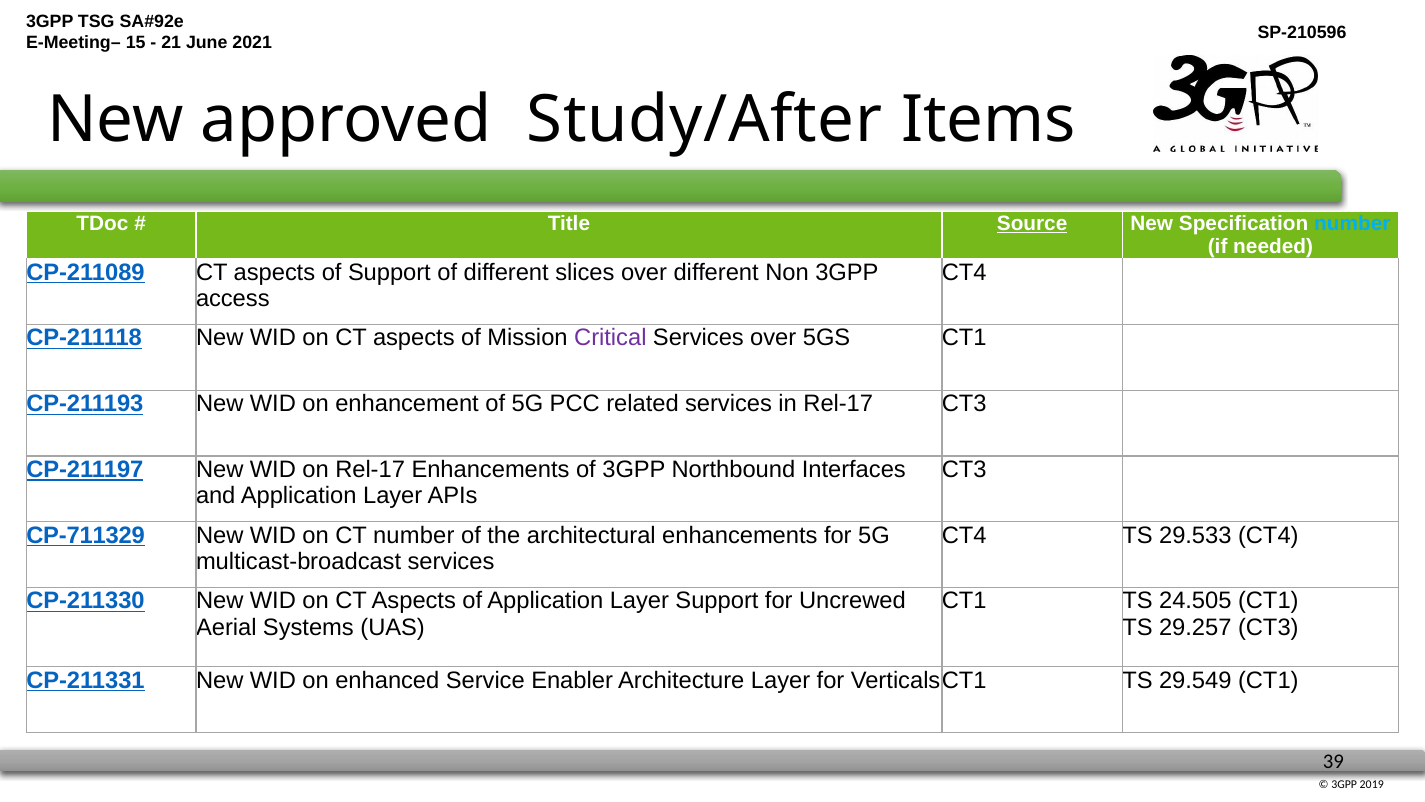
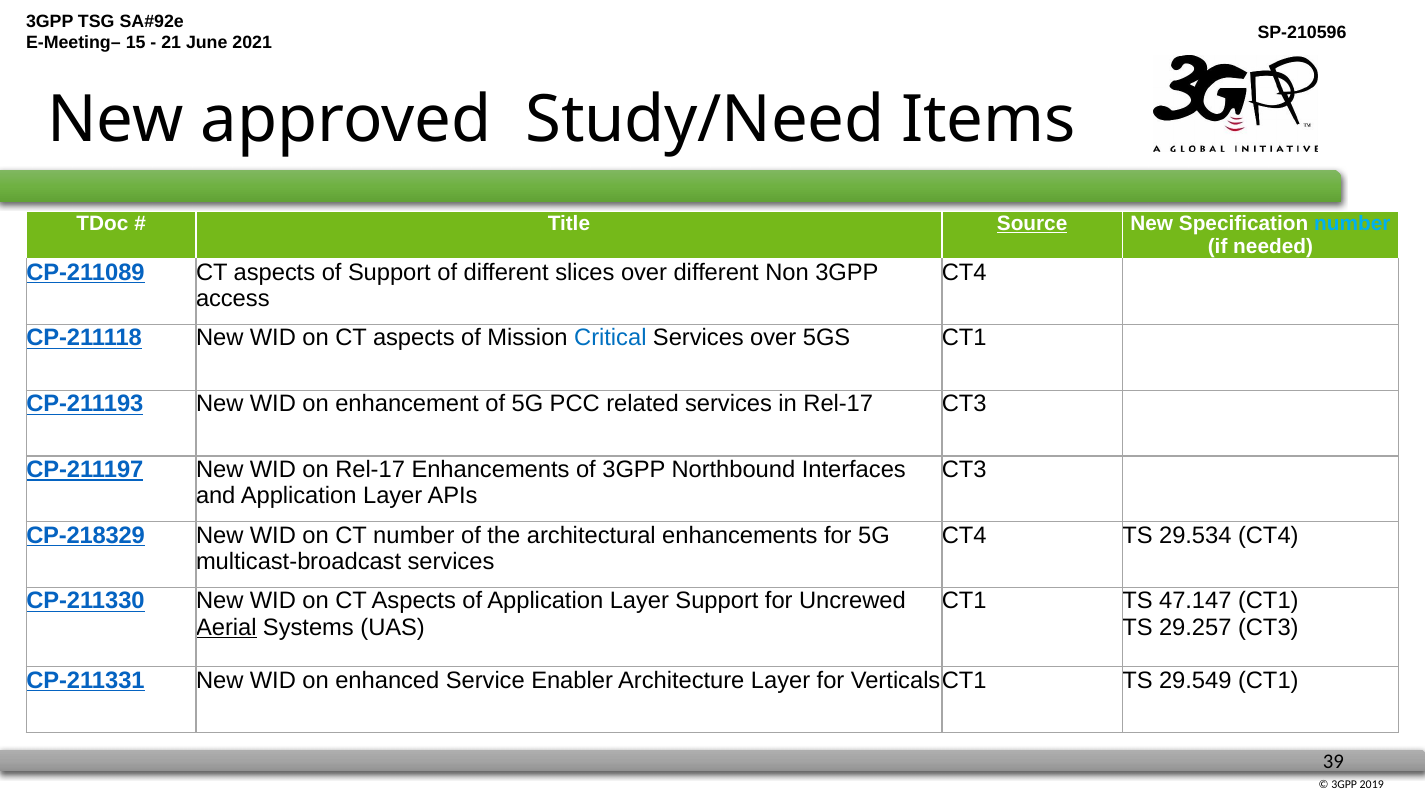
Study/After: Study/After -> Study/Need
Critical colour: purple -> blue
CP-711329: CP-711329 -> CP-218329
29.533: 29.533 -> 29.534
24.505: 24.505 -> 47.147
Aerial underline: none -> present
